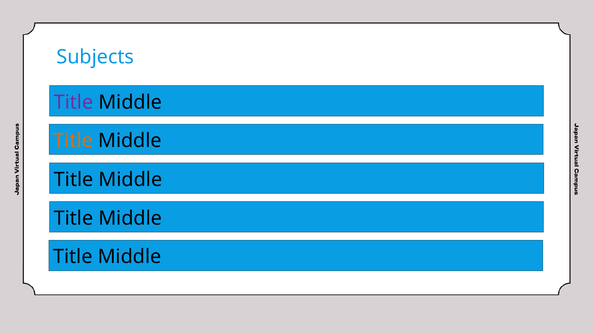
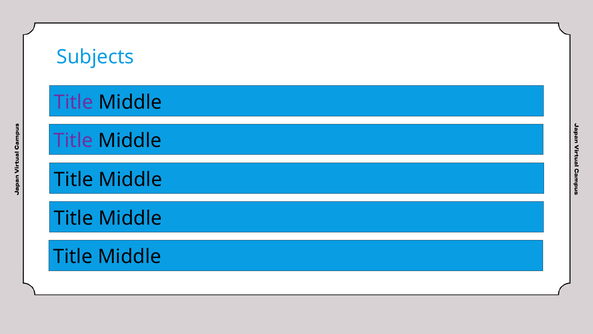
Title at (73, 141) colour: orange -> purple
